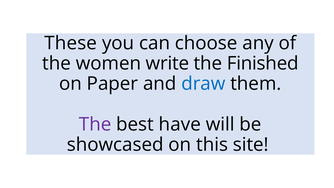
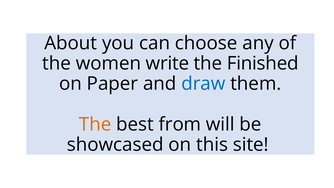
These: These -> About
The at (95, 124) colour: purple -> orange
have: have -> from
